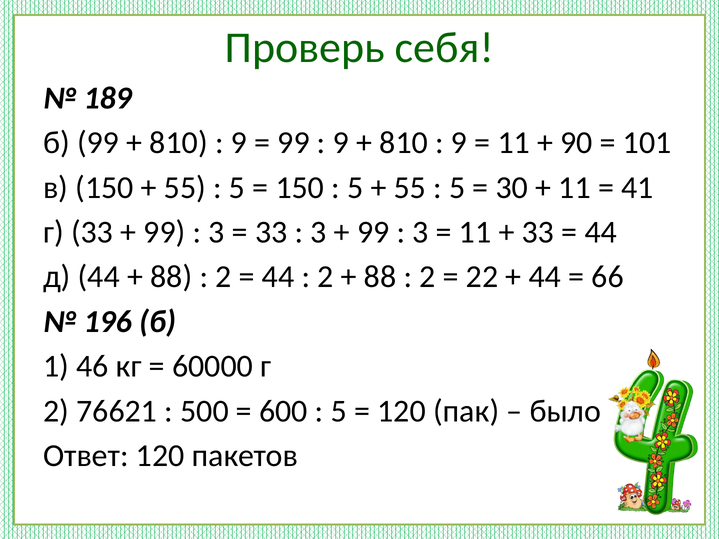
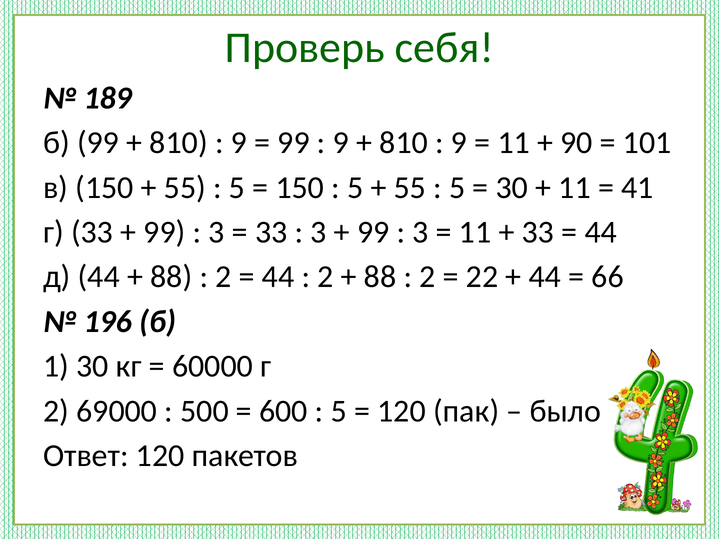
1 46: 46 -> 30
76621: 76621 -> 69000
